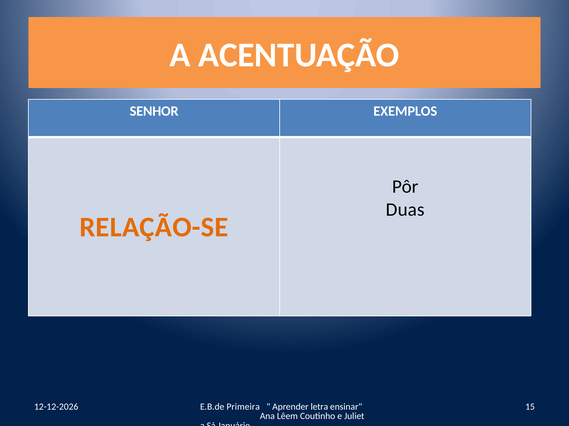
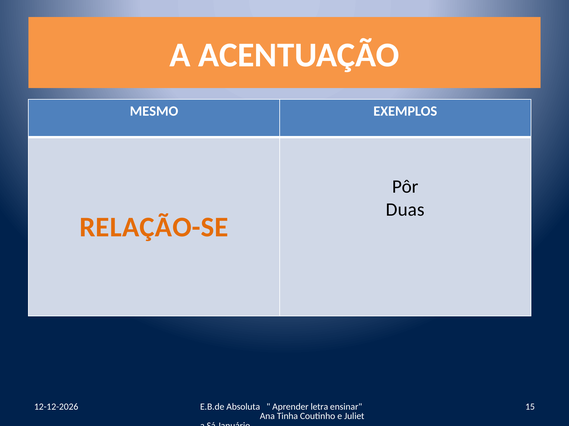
SENHOR: SENHOR -> MESMO
Primeira: Primeira -> Absoluta
Lêem: Lêem -> Tinha
